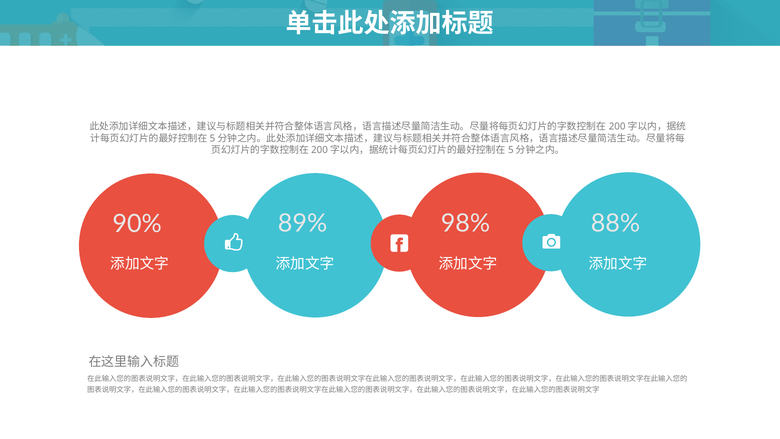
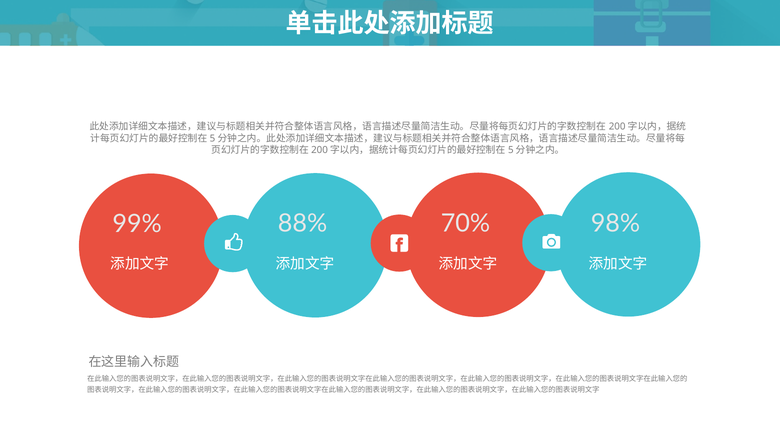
89%: 89% -> 88%
98%: 98% -> 70%
88%: 88% -> 98%
90%: 90% -> 99%
